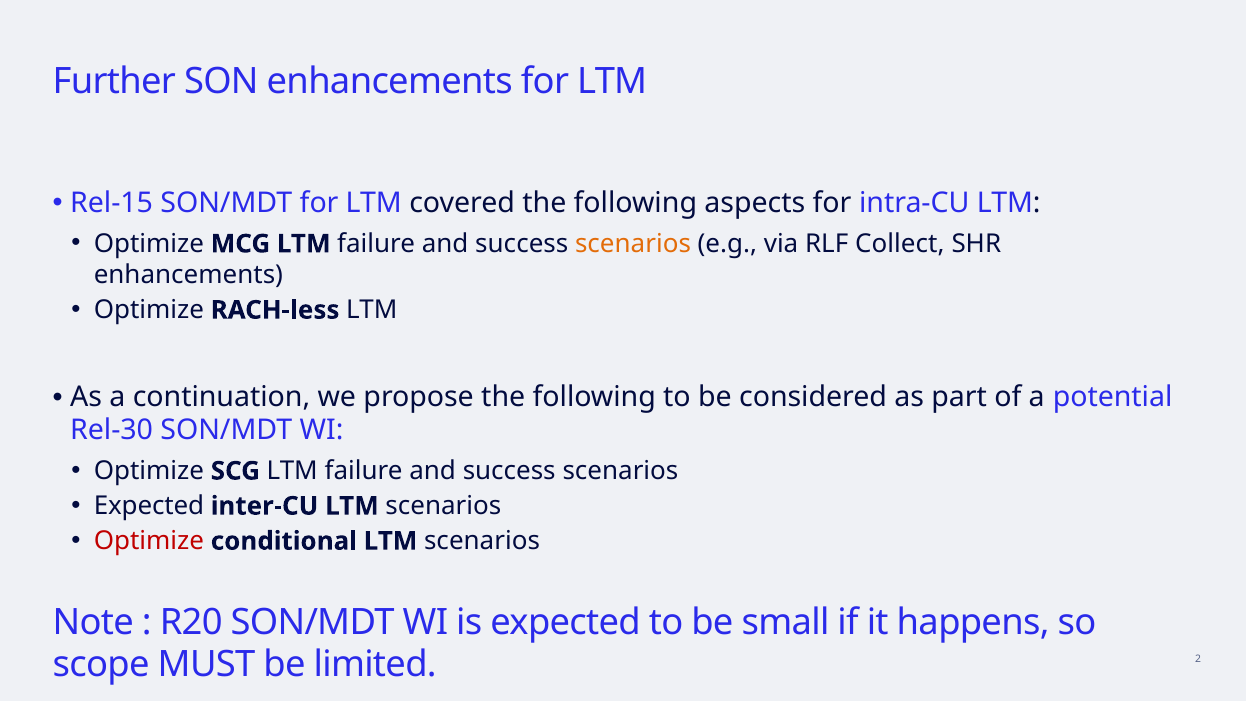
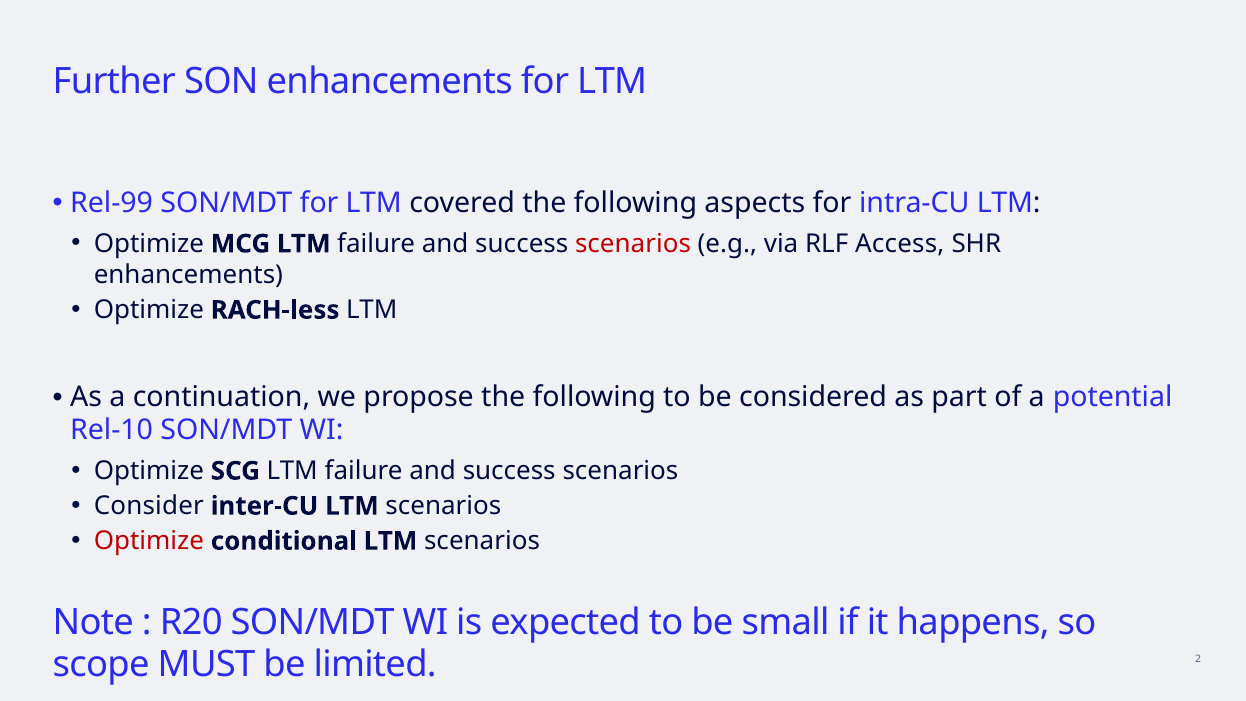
Rel-15: Rel-15 -> Rel-99
scenarios at (633, 244) colour: orange -> red
Collect: Collect -> Access
Rel-30: Rel-30 -> Rel-10
Expected at (149, 506): Expected -> Consider
